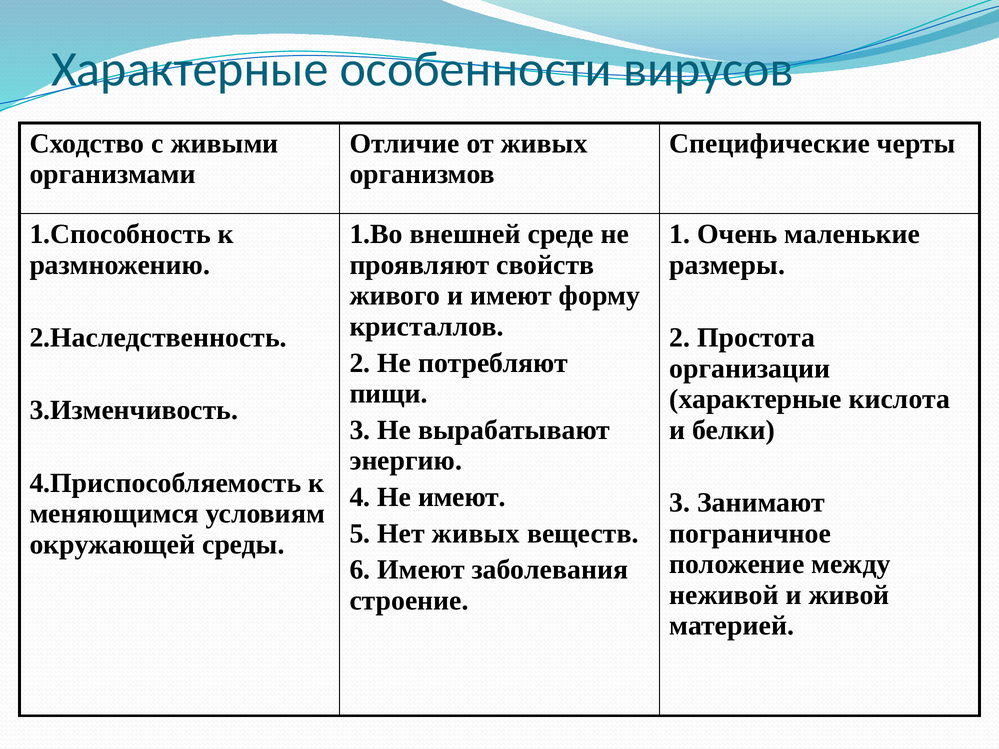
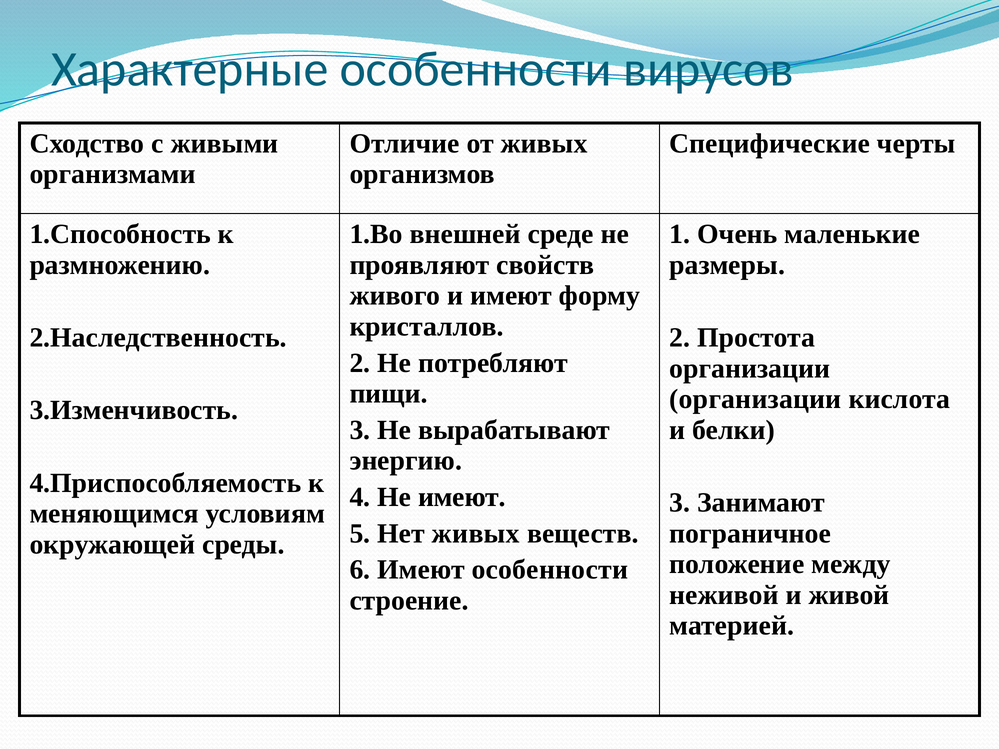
характерные at (756, 399): характерные -> организации
Имеют заболевания: заболевания -> особенности
